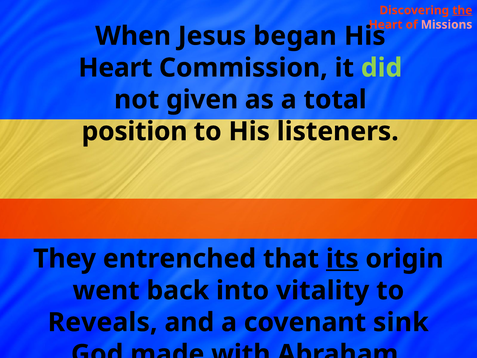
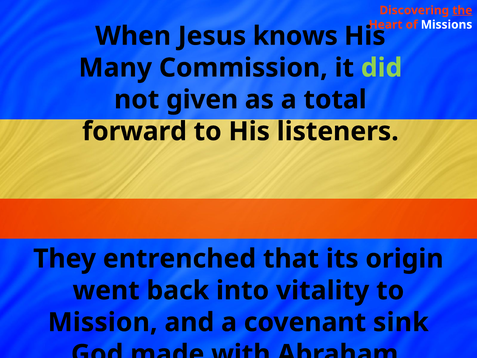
Missions colour: pink -> white
began: began -> knows
Heart at (115, 68): Heart -> Many
position: position -> forward
its underline: present -> none
Reveals: Reveals -> Mission
